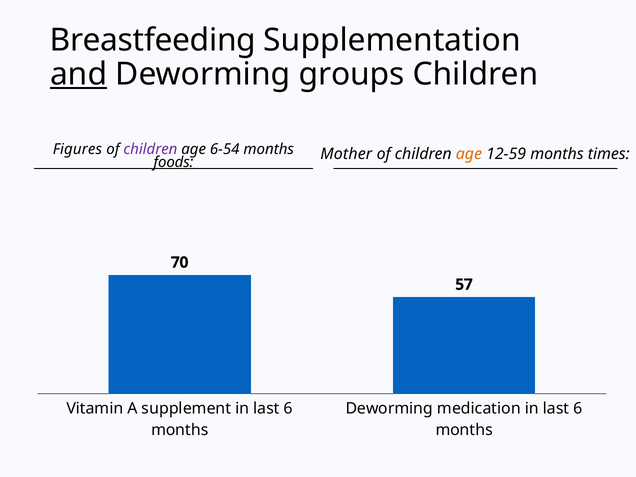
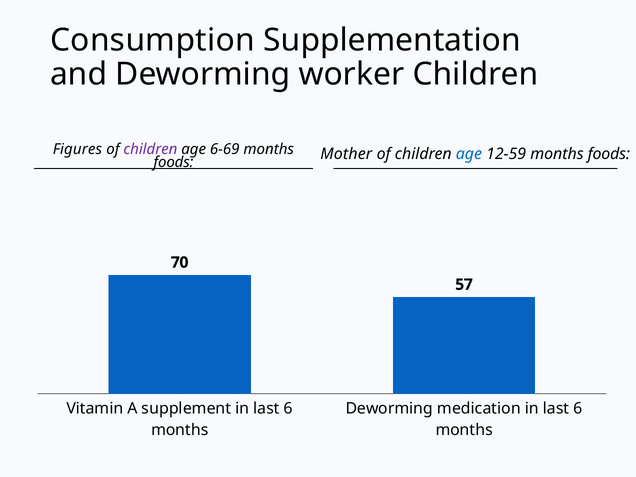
Breastfeeding: Breastfeeding -> Consumption
and underline: present -> none
groups: groups -> worker
6-54: 6-54 -> 6-69
age at (469, 154) colour: orange -> blue
12-59 months times: times -> foods
